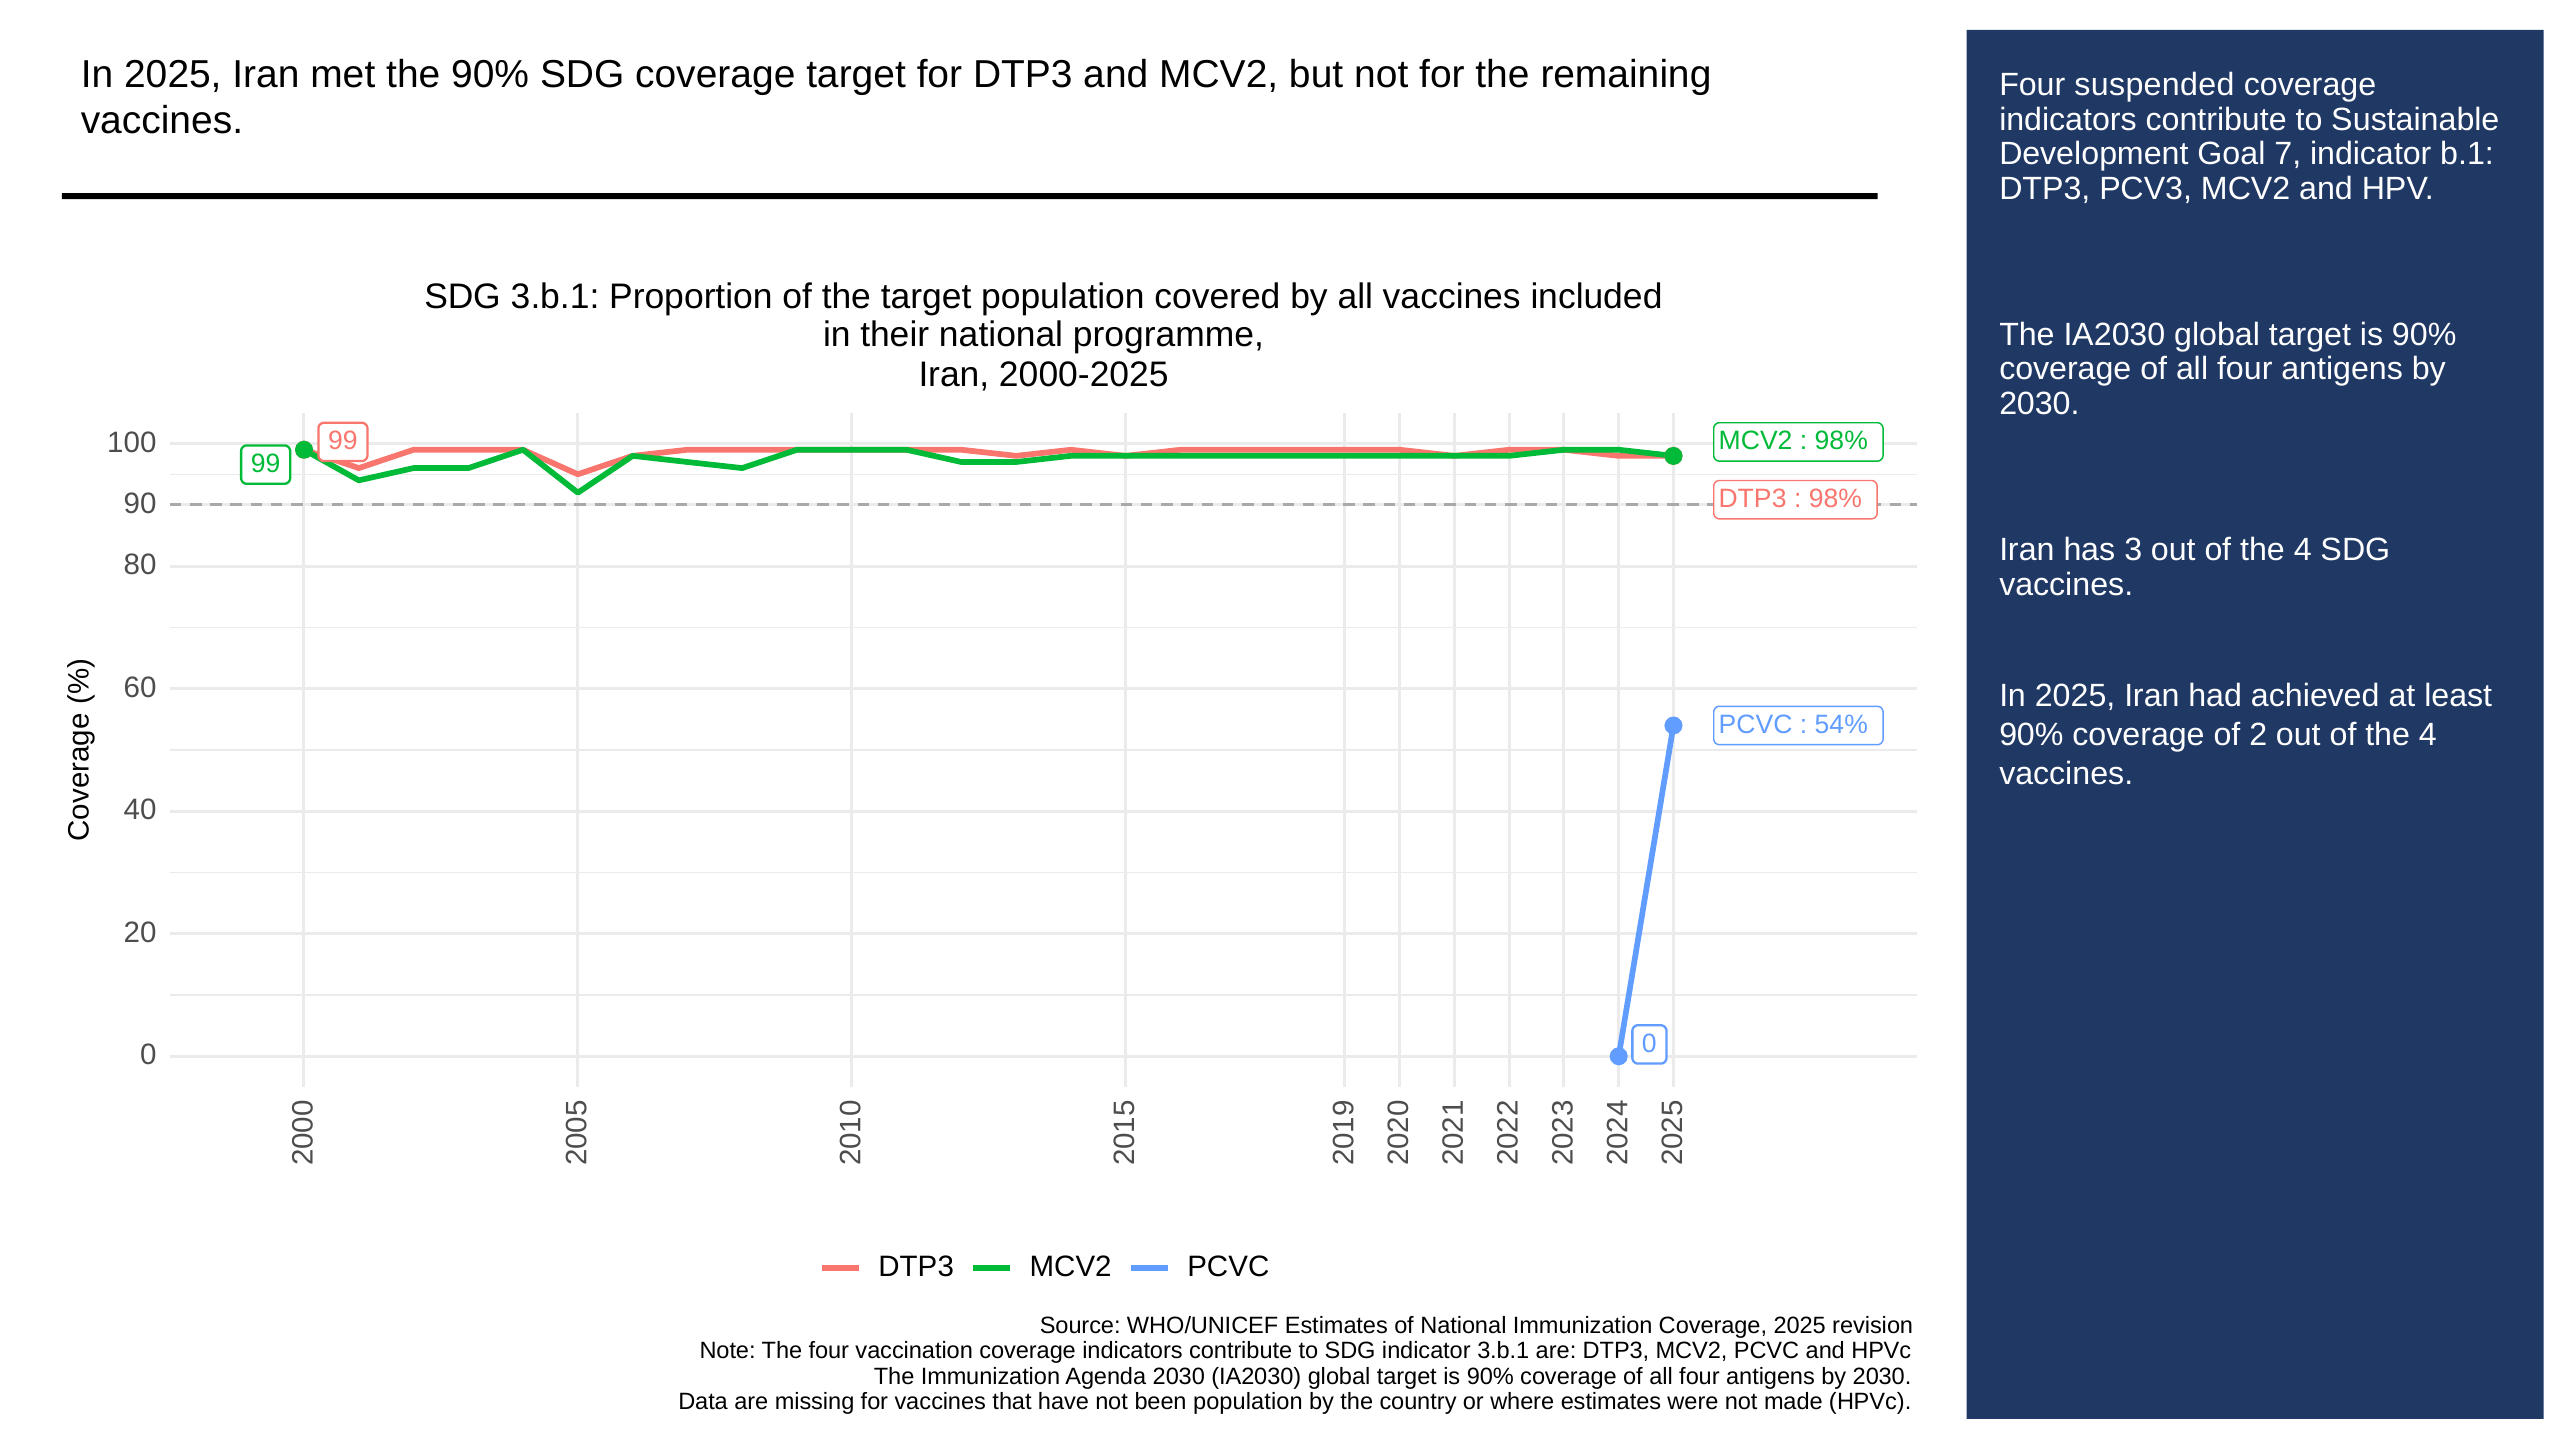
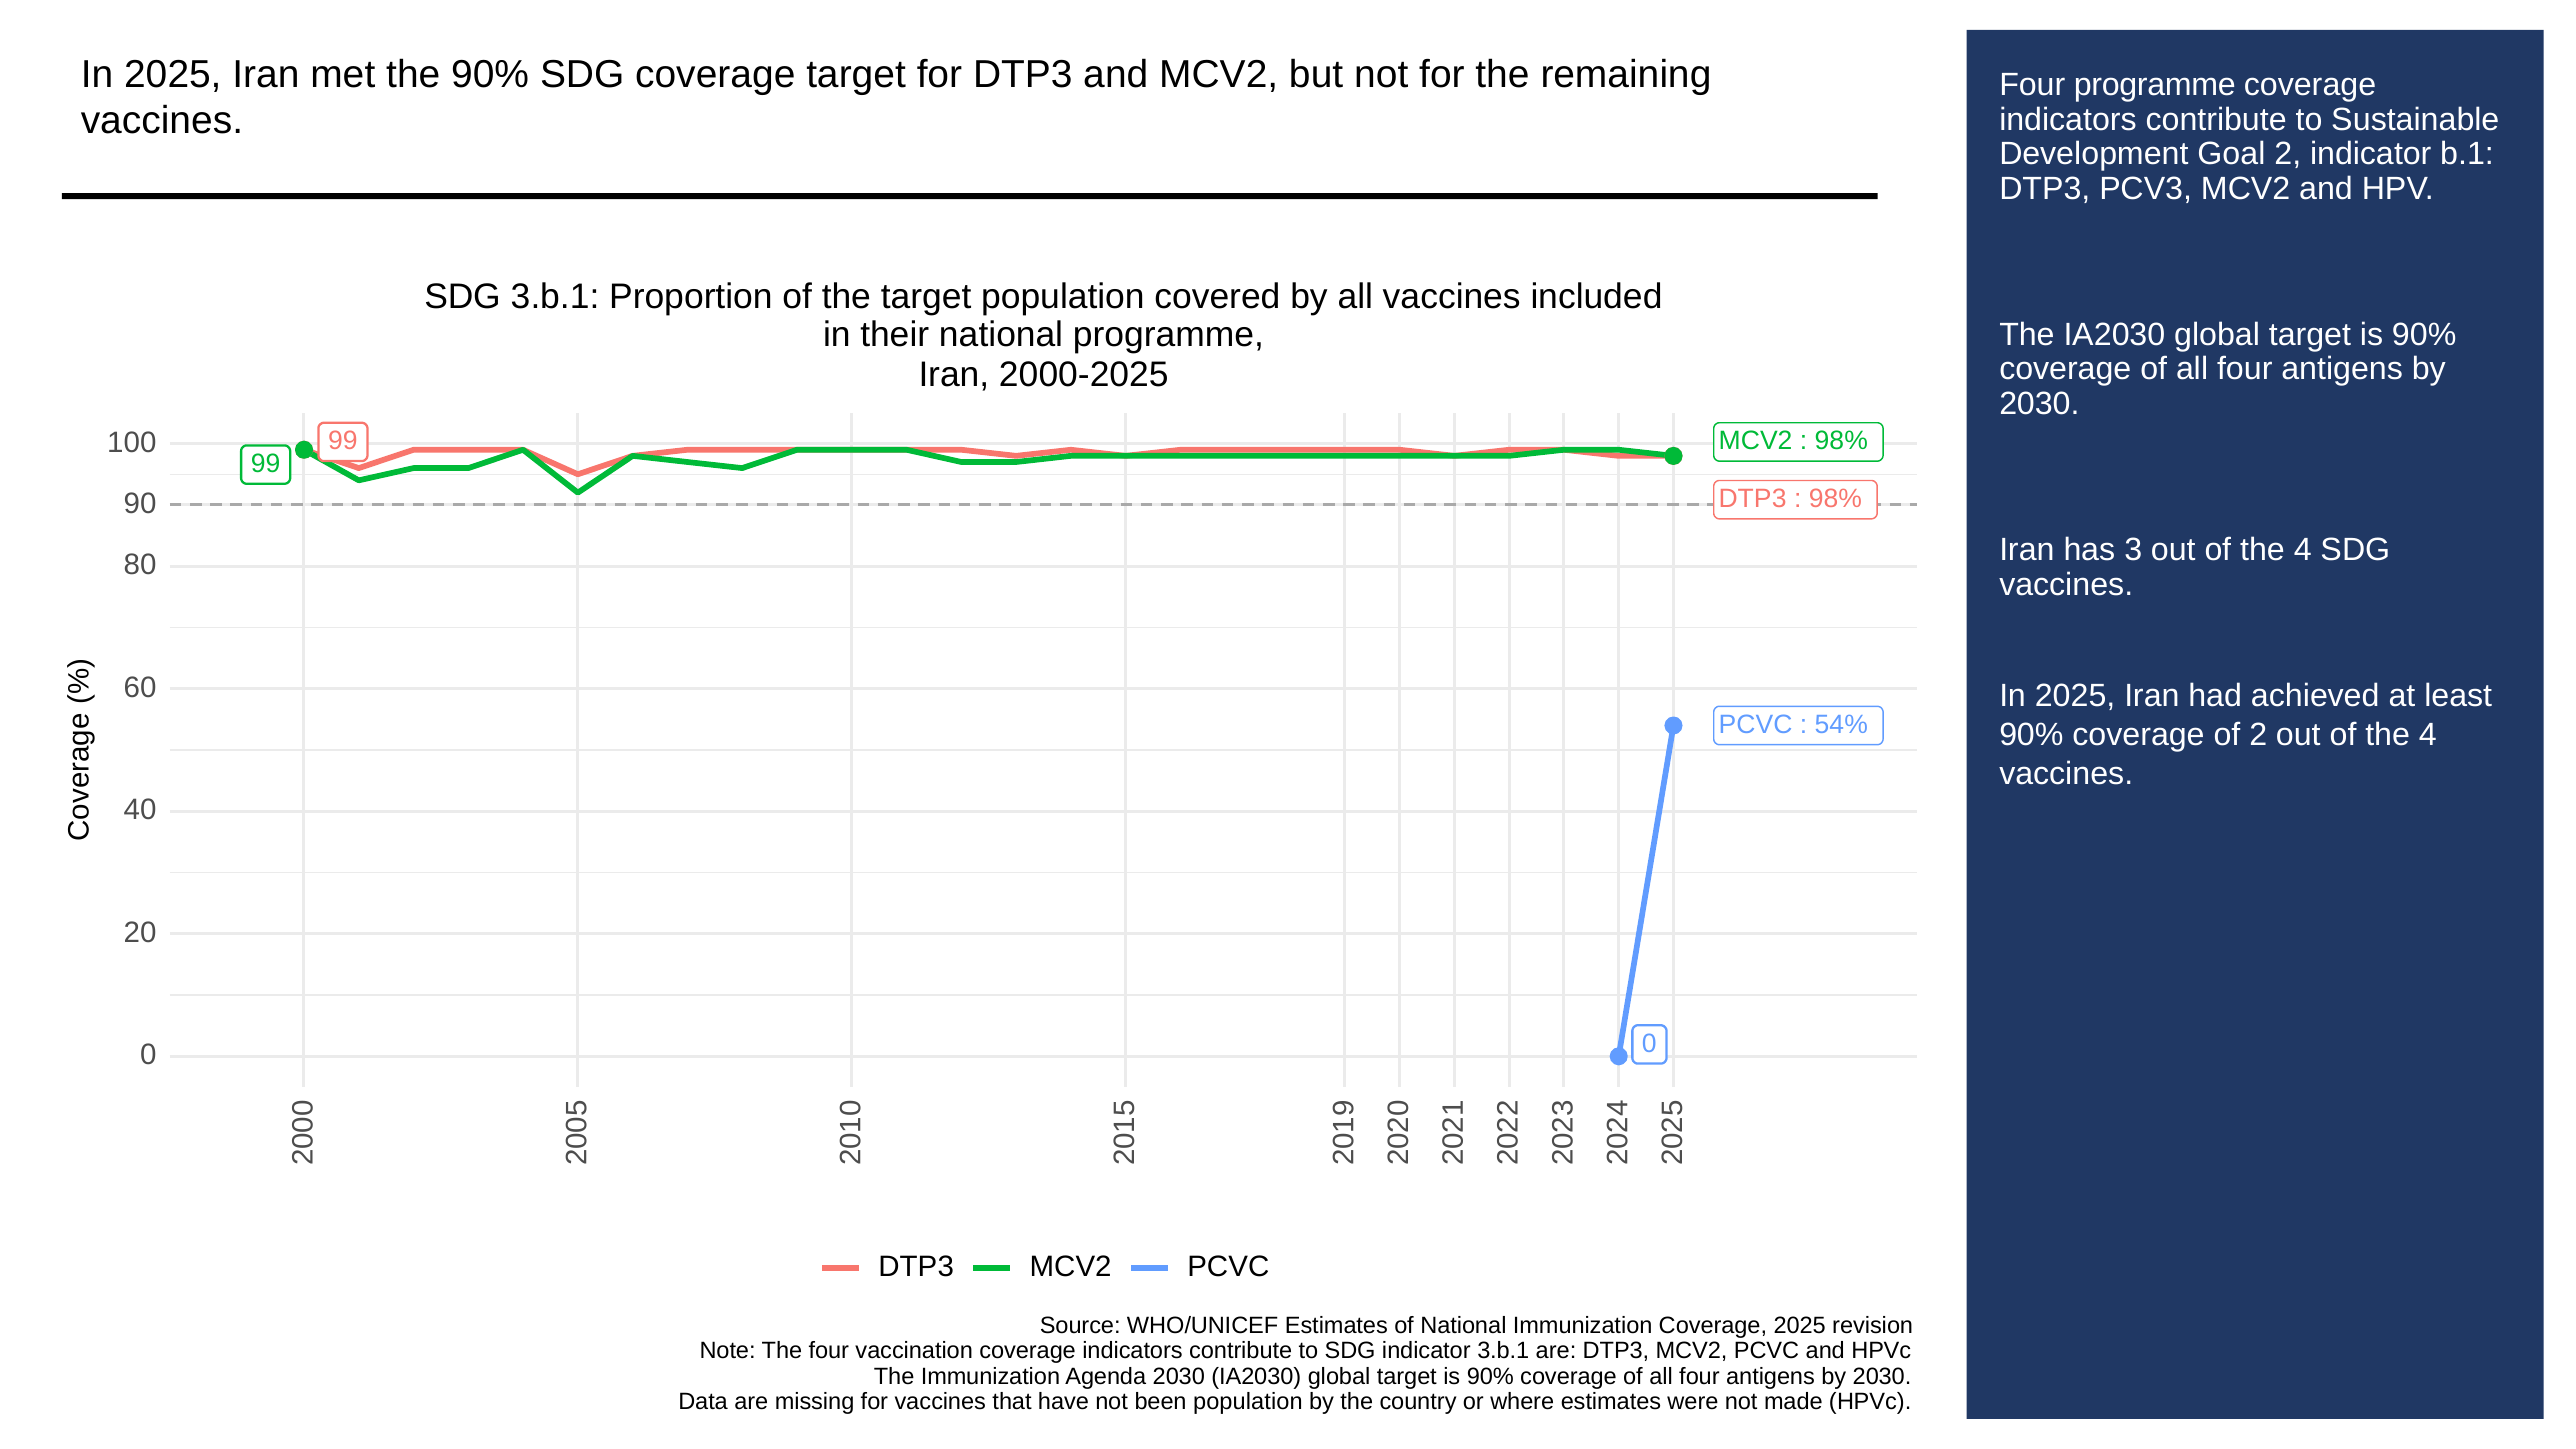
Four suspended: suspended -> programme
Goal 7: 7 -> 2
